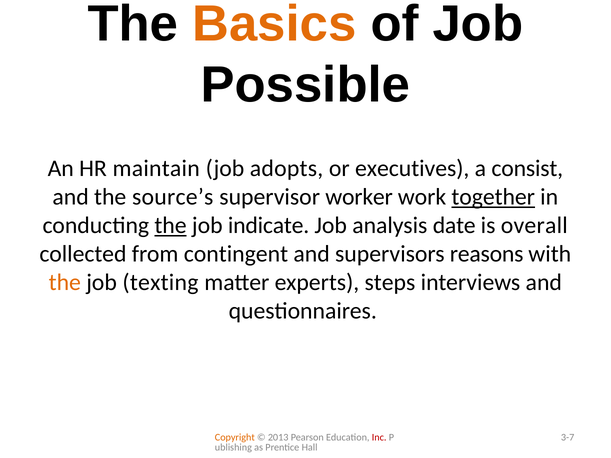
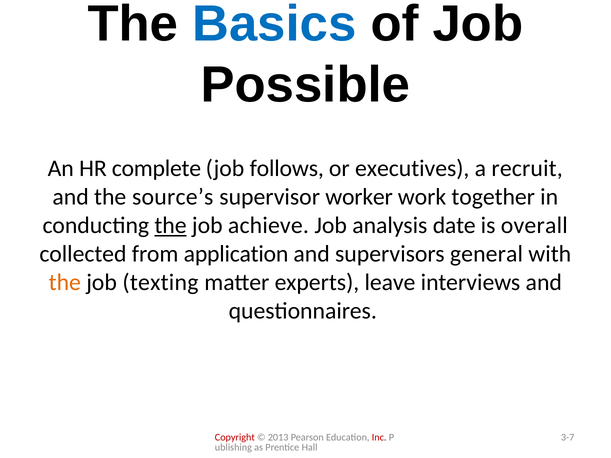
Basics colour: orange -> blue
maintain: maintain -> complete
adopts: adopts -> follows
consist: consist -> recruit
together underline: present -> none
indicate: indicate -> achieve
contingent: contingent -> application
reasons: reasons -> general
steps: steps -> leave
Copyright colour: orange -> red
